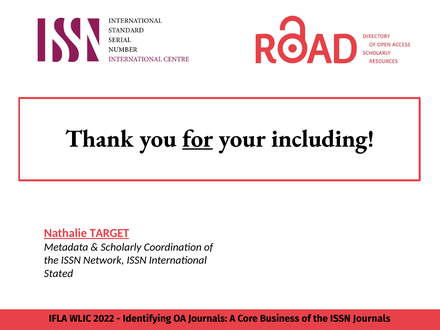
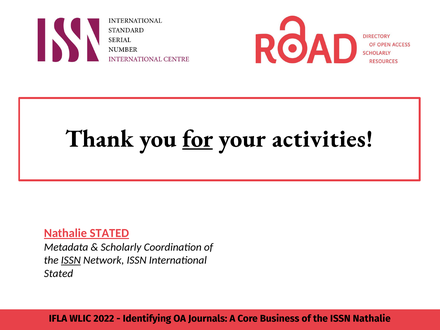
including: including -> activities
Nathalie TARGET: TARGET -> STATED
ISSN at (71, 260) underline: none -> present
ISSN Journals: Journals -> Nathalie
